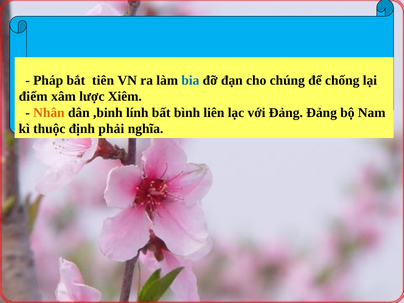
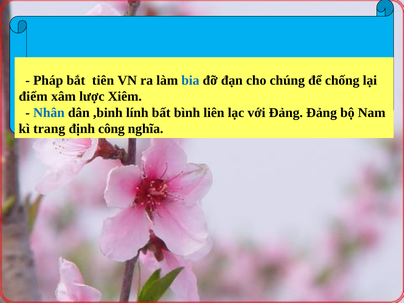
Nhân colour: orange -> blue
thuộc: thuộc -> trang
phải: phải -> công
